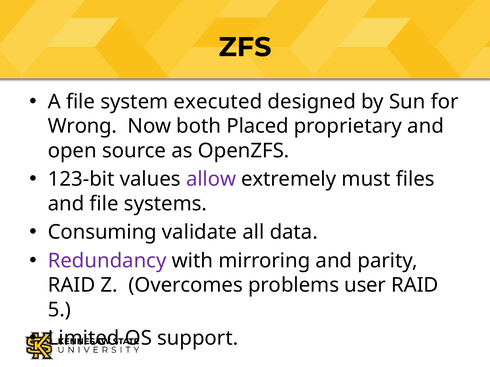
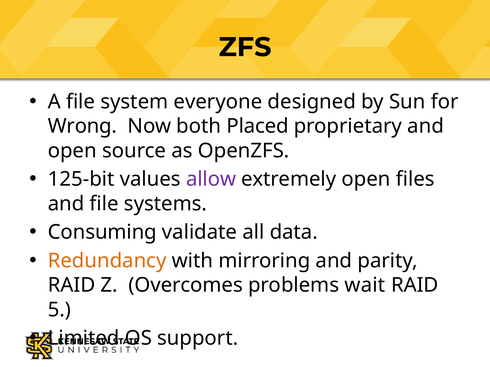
executed: executed -> everyone
123-bit: 123-bit -> 125-bit
extremely must: must -> open
Redundancy colour: purple -> orange
user: user -> wait
